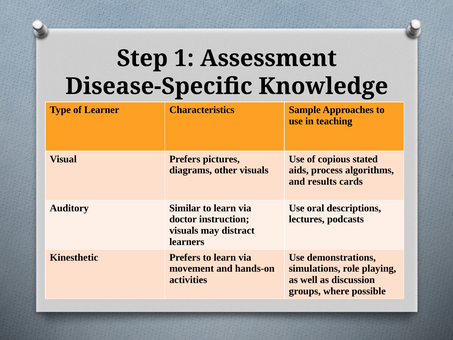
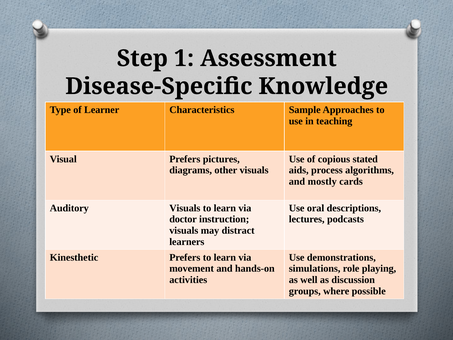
results: results -> mostly
Auditory Similar: Similar -> Visuals
